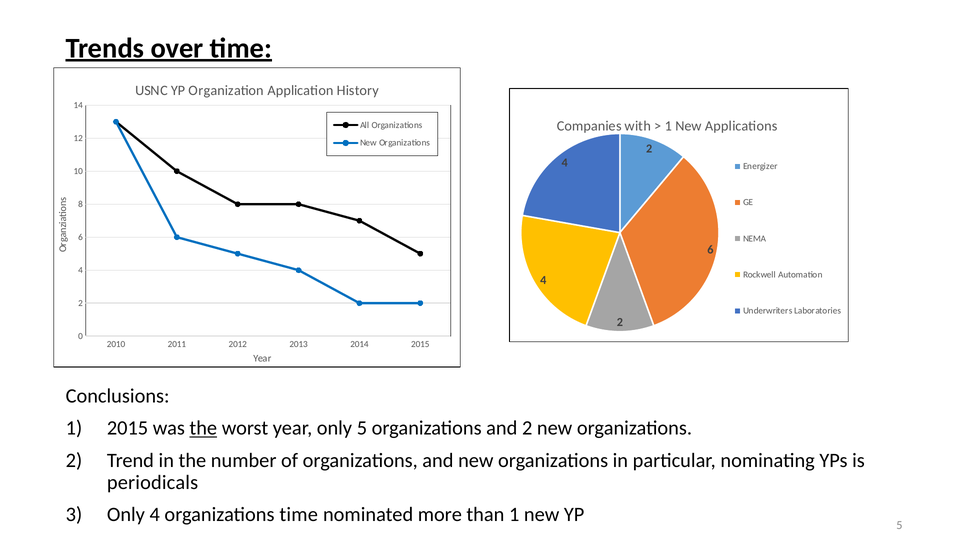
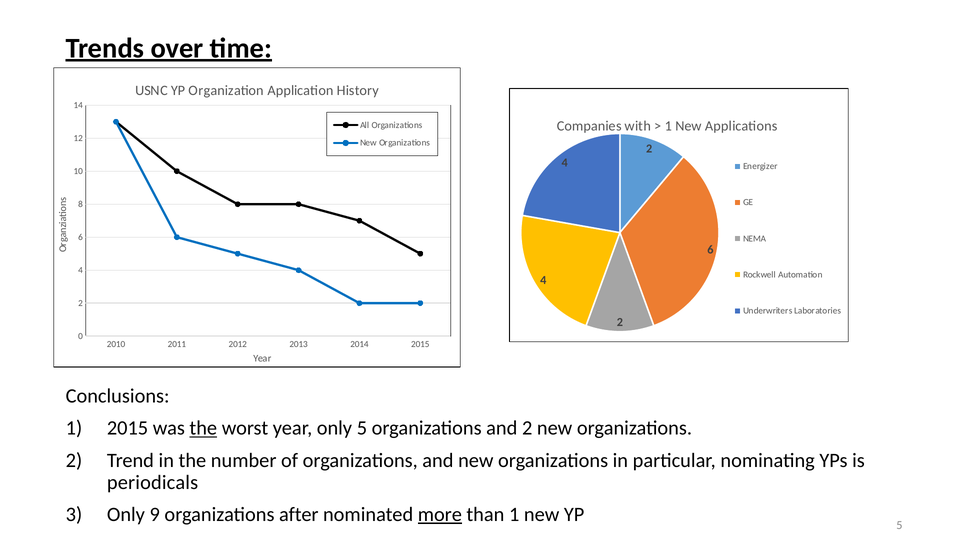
Only 4: 4 -> 9
organizations time: time -> after
more underline: none -> present
